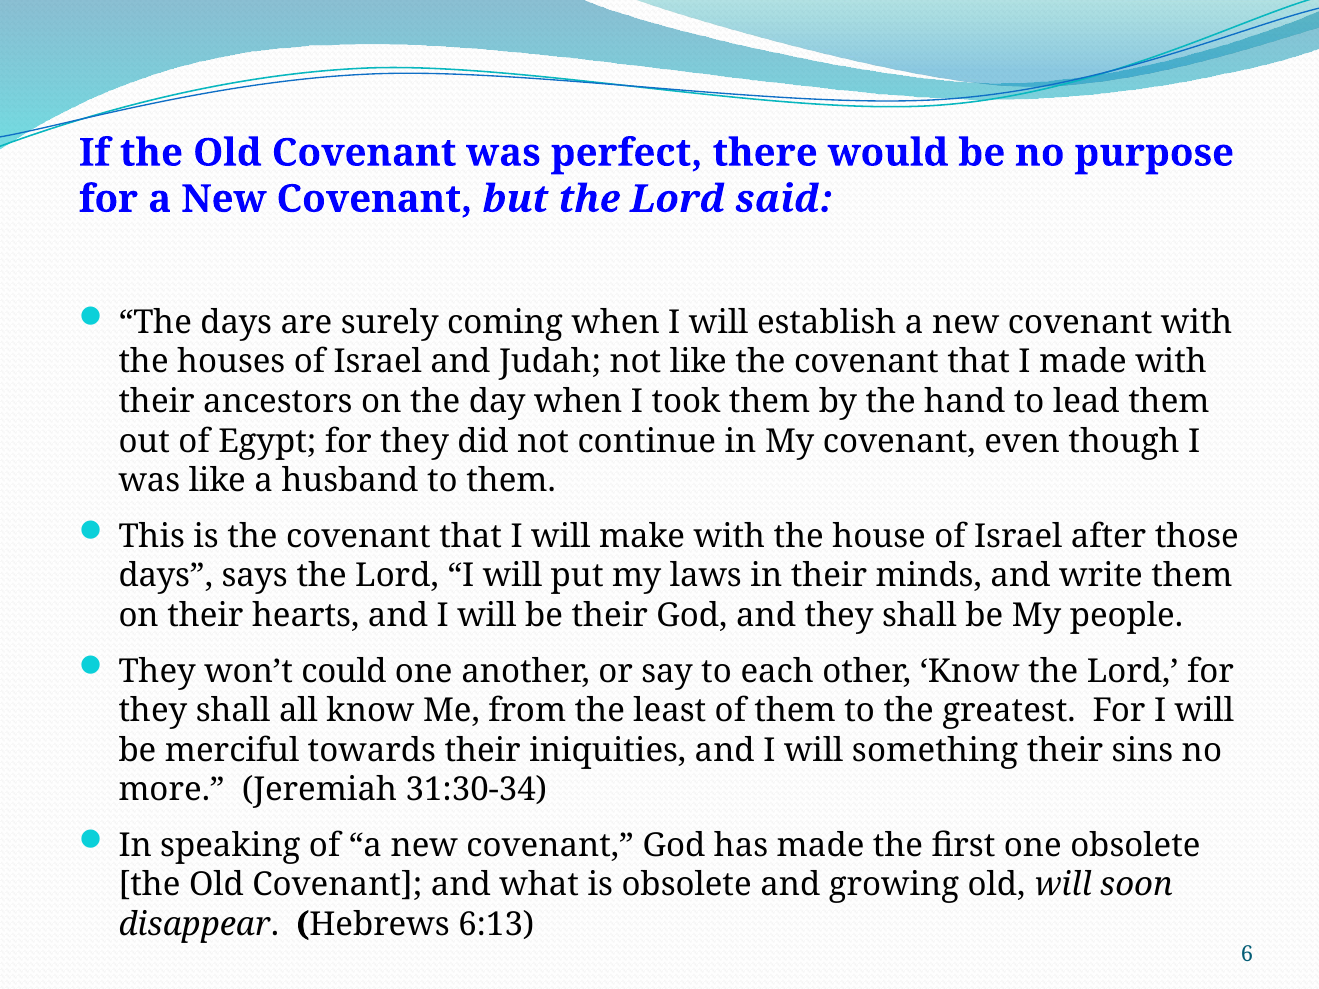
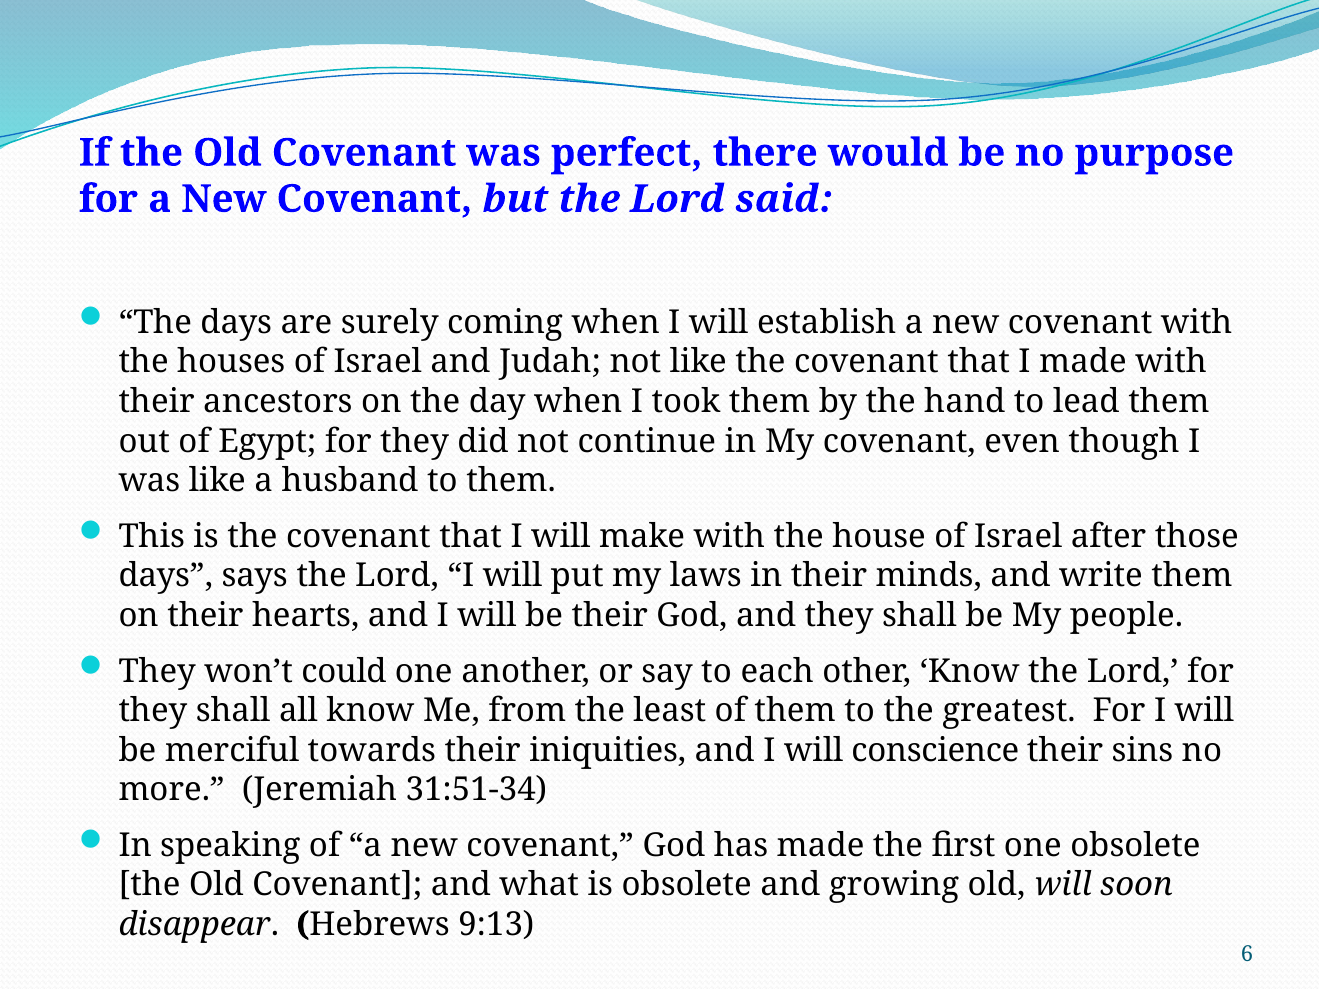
something: something -> conscience
31:30-34: 31:30-34 -> 31:51-34
6:13: 6:13 -> 9:13
